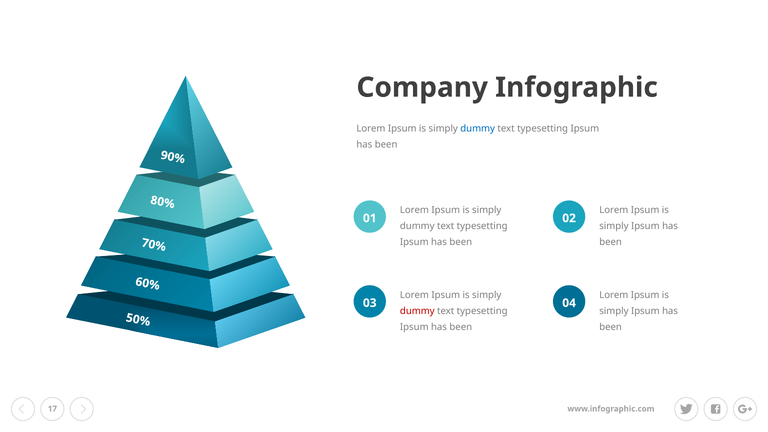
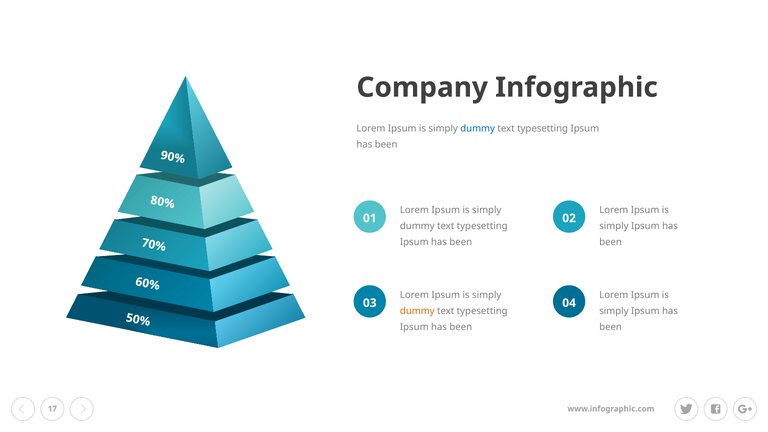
dummy at (417, 311) colour: red -> orange
